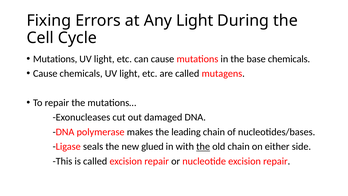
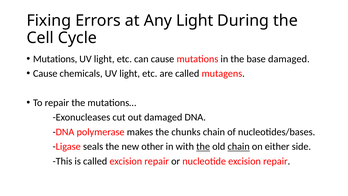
base chemicals: chemicals -> damaged
leading: leading -> chunks
glued: glued -> other
chain at (239, 146) underline: none -> present
